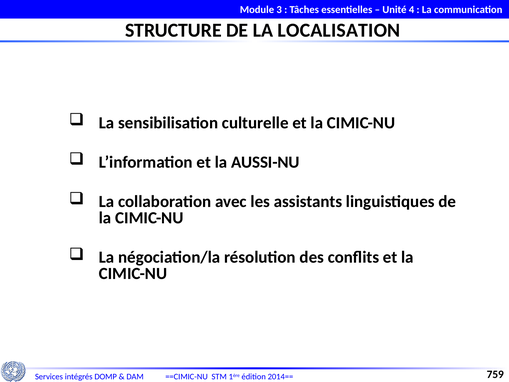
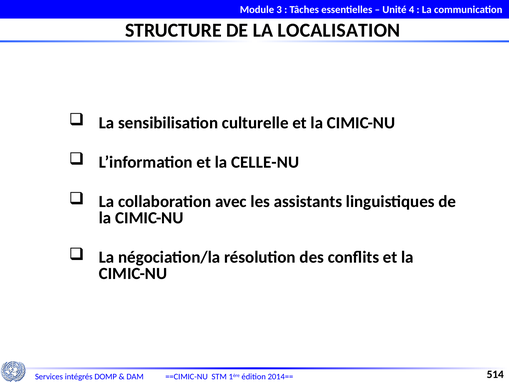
AUSSI-NU: AUSSI-NU -> CELLE-NU
759: 759 -> 514
